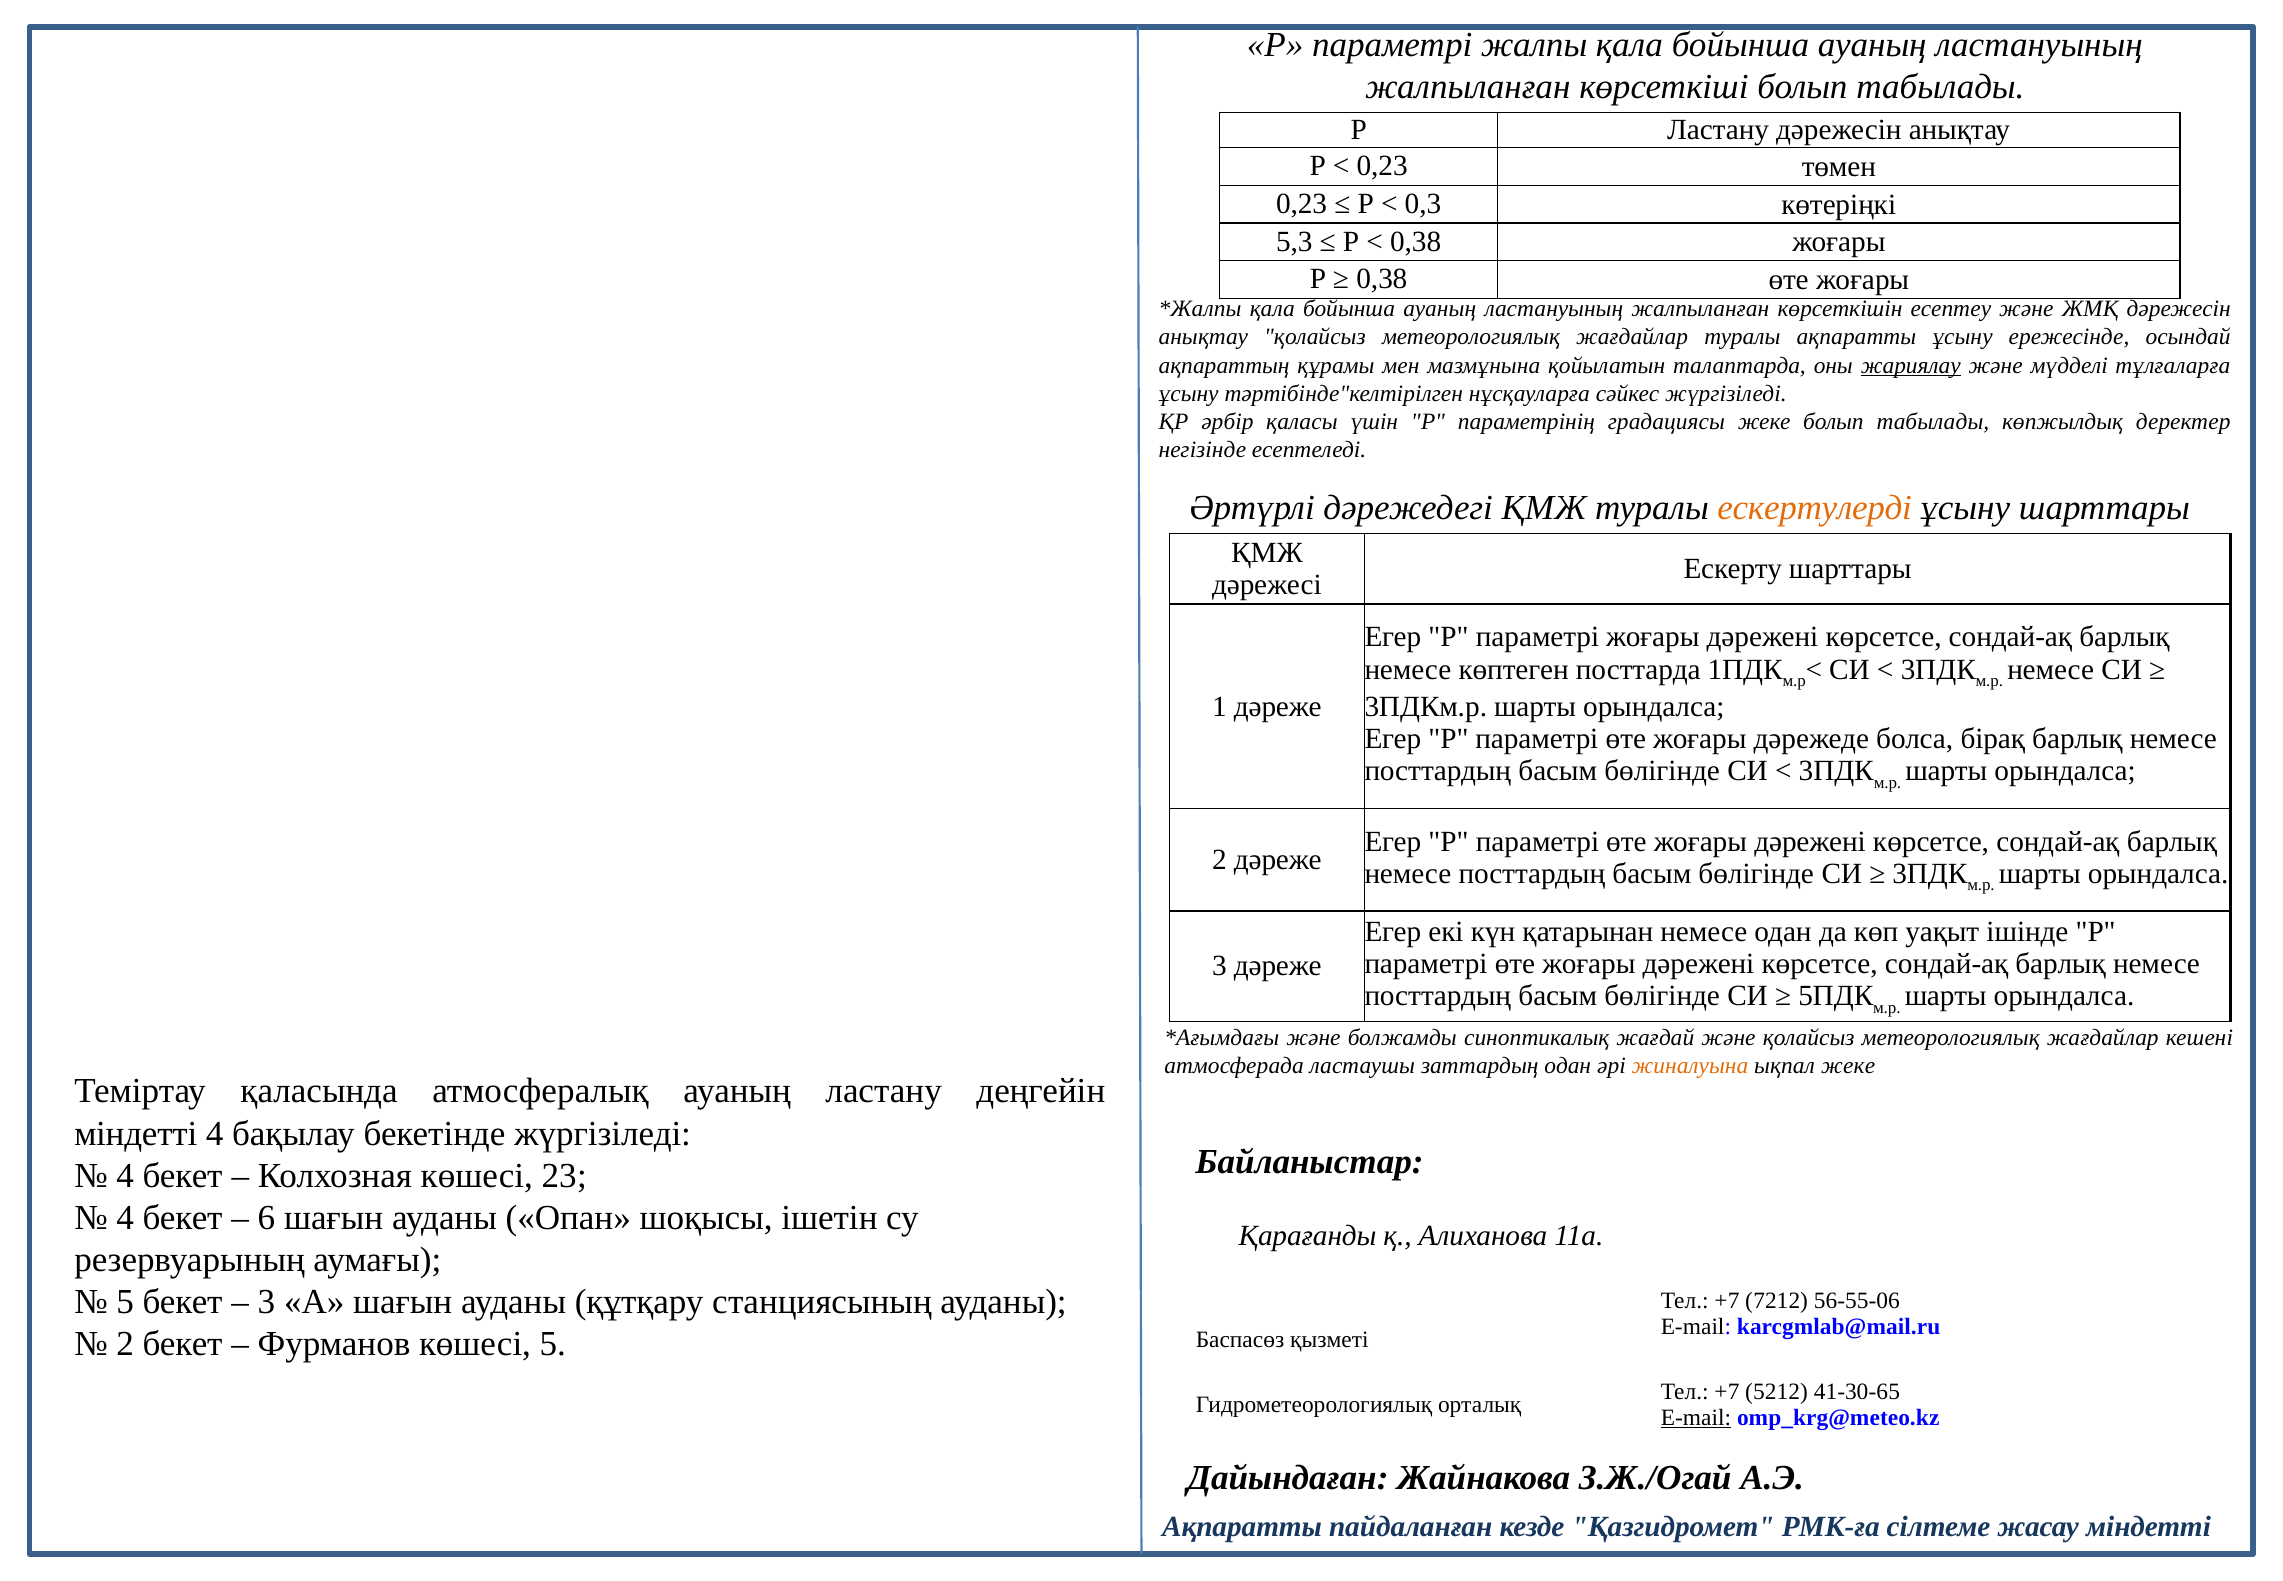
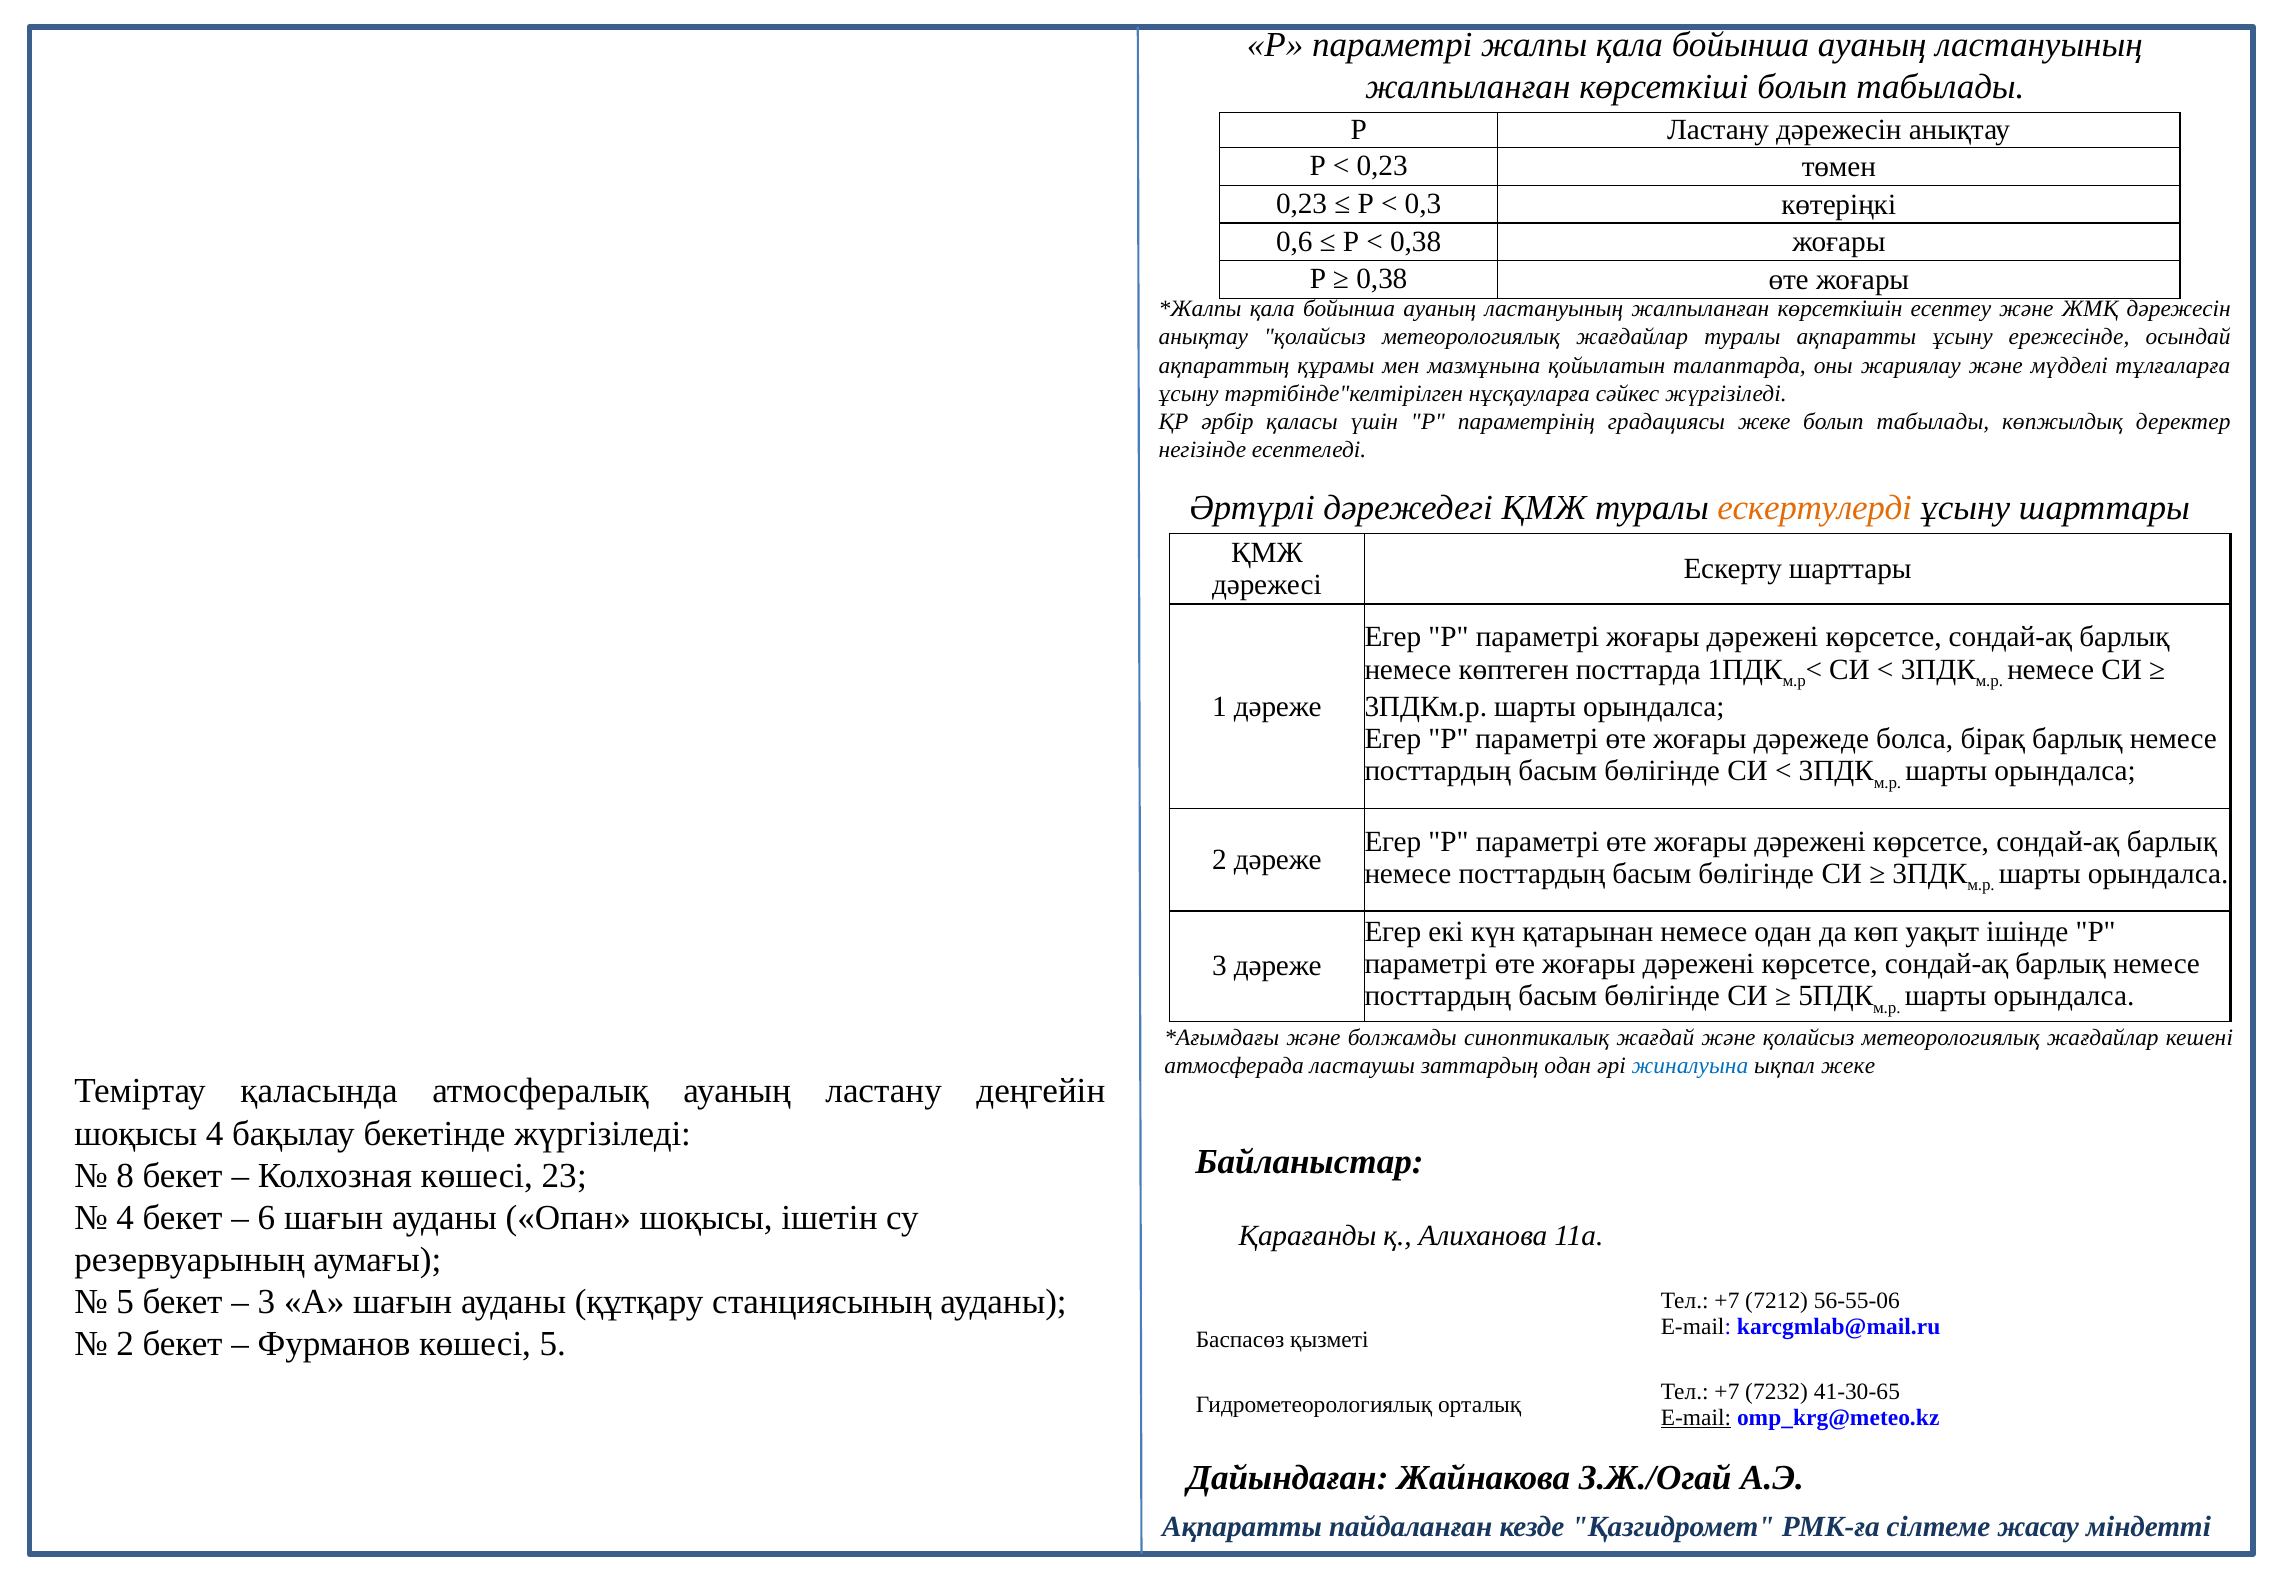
5,3: 5,3 -> 0,6
жариялау underline: present -> none
жиналуына colour: orange -> blue
міндетті at (136, 1133): міндетті -> шоқысы
4 at (125, 1175): 4 -> 8
5212: 5212 -> 7232
